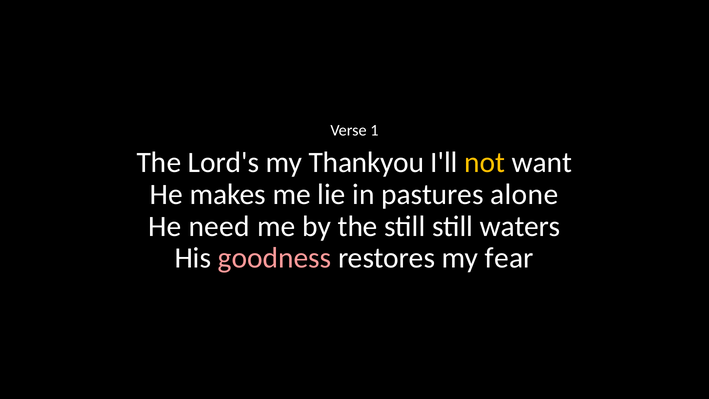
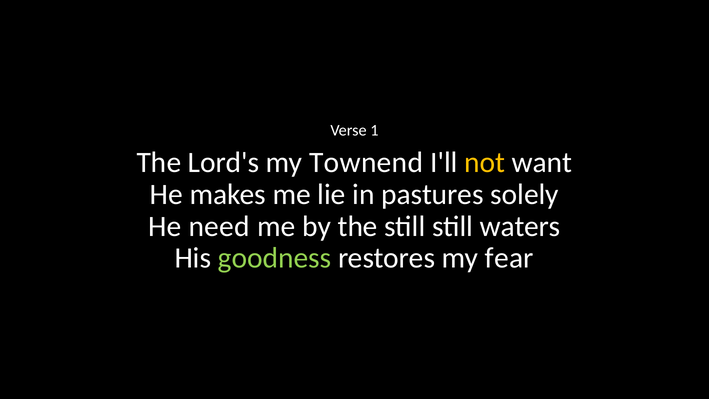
Thankyou: Thankyou -> Townend
alone: alone -> solely
goodness colour: pink -> light green
